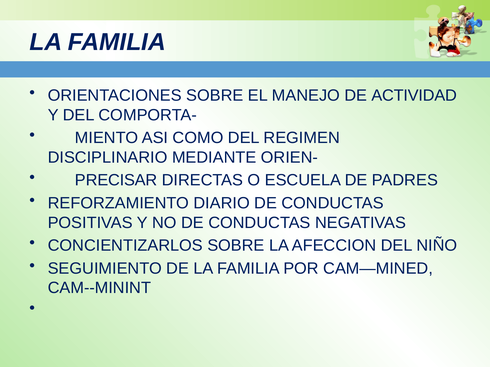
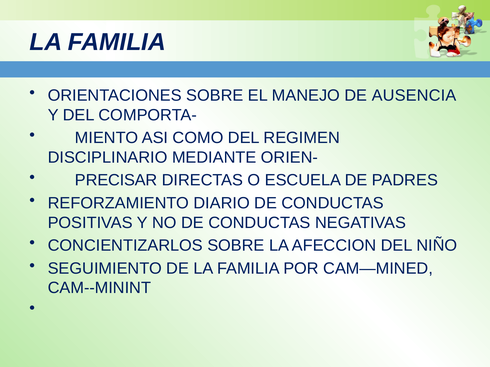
ACTIVIDAD: ACTIVIDAD -> AUSENCIA
